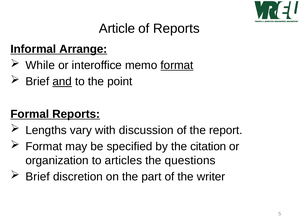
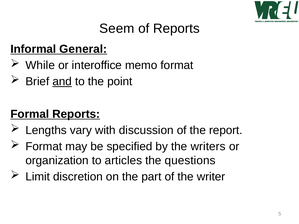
Article: Article -> Seem
Arrange: Arrange -> General
format at (177, 65) underline: present -> none
citation: citation -> writers
Brief at (38, 177): Brief -> Limit
